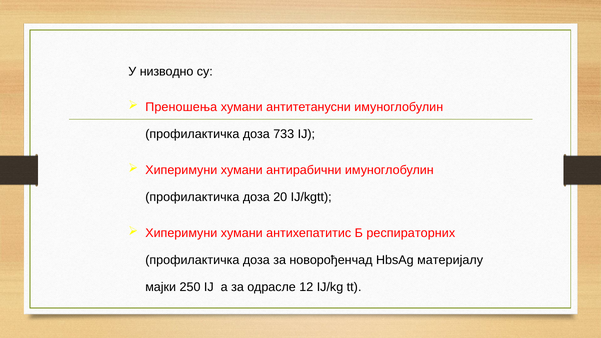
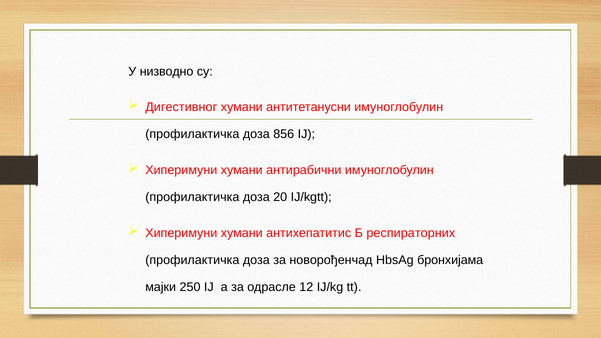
Преношења: Преношења -> Дигестивног
733: 733 -> 856
материјалу: материјалу -> бронхијама
